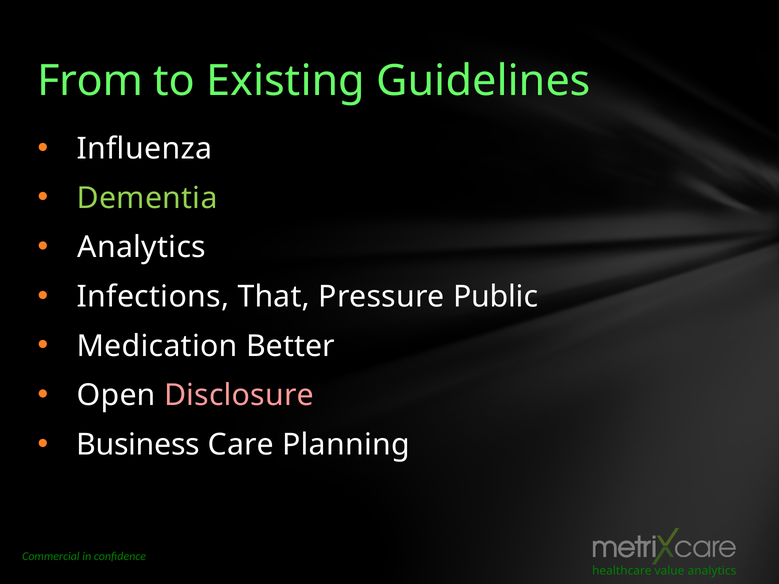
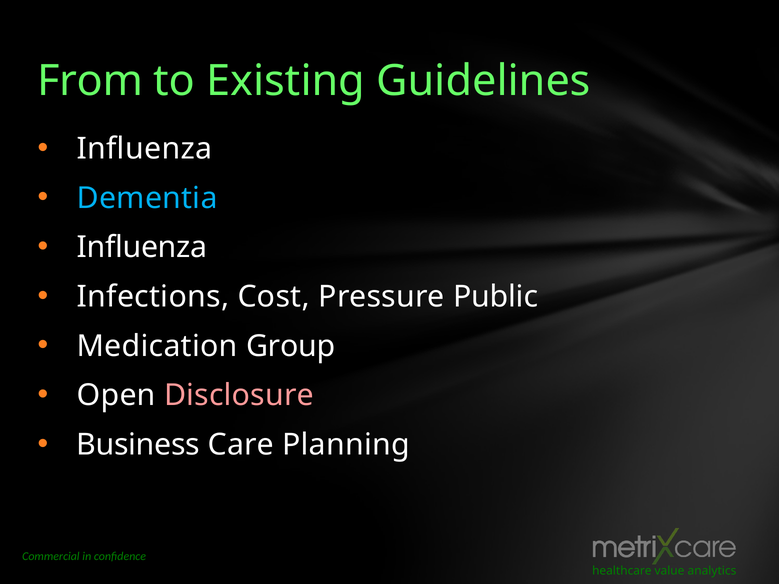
Dementia colour: light green -> light blue
Analytics at (142, 248): Analytics -> Influenza
That: That -> Cost
Better: Better -> Group
